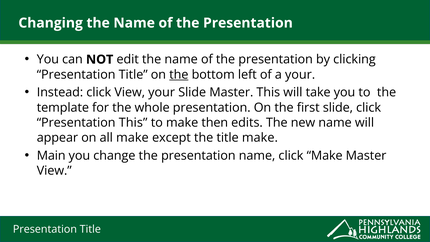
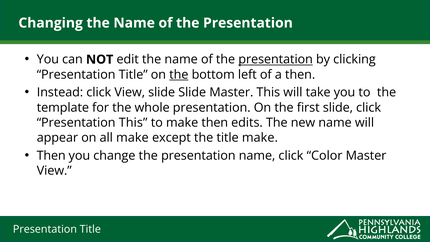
presentation at (276, 59) underline: none -> present
a your: your -> then
View your: your -> slide
Main at (51, 156): Main -> Then
click Make: Make -> Color
